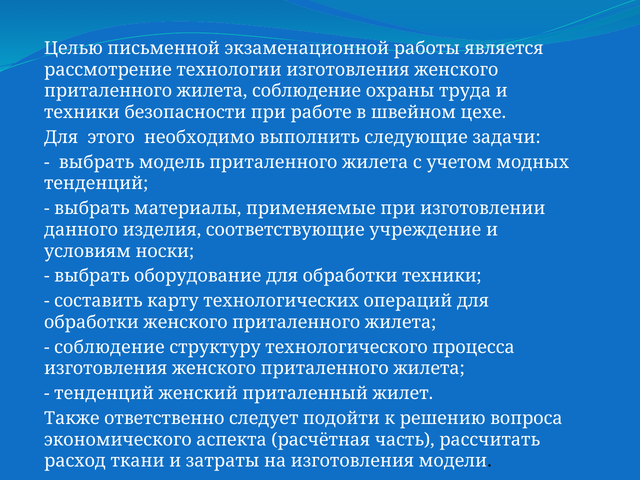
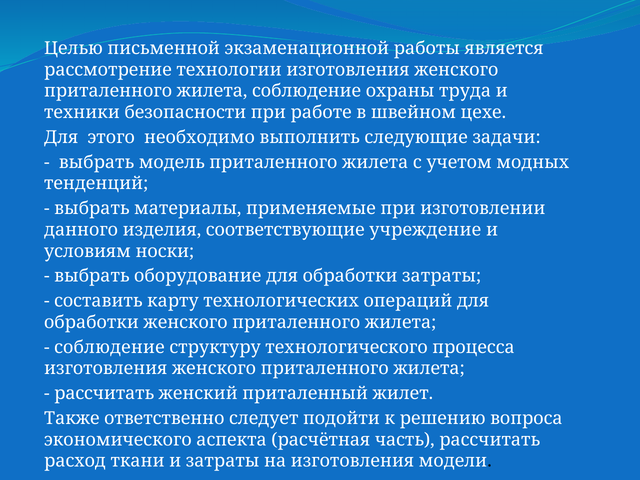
обработки техники: техники -> затраты
тенденций at (104, 393): тенденций -> рассчитать
